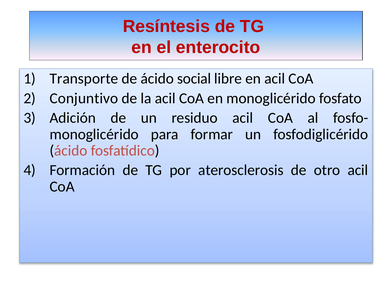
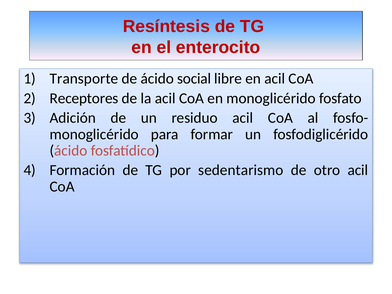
Conjuntivo: Conjuntivo -> Receptores
aterosclerosis: aterosclerosis -> sedentarismo
